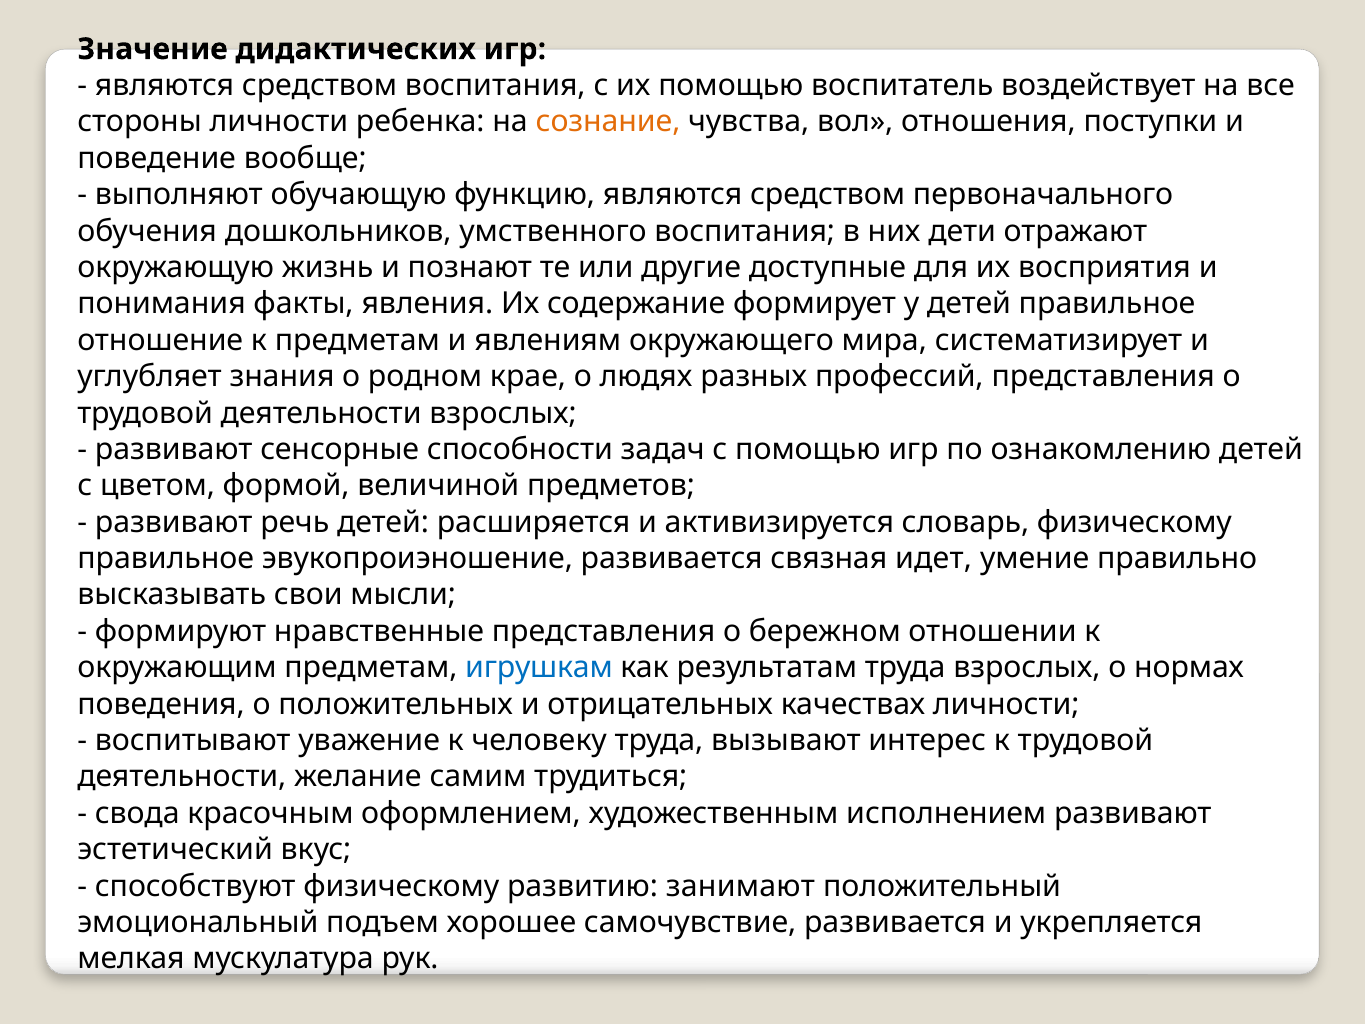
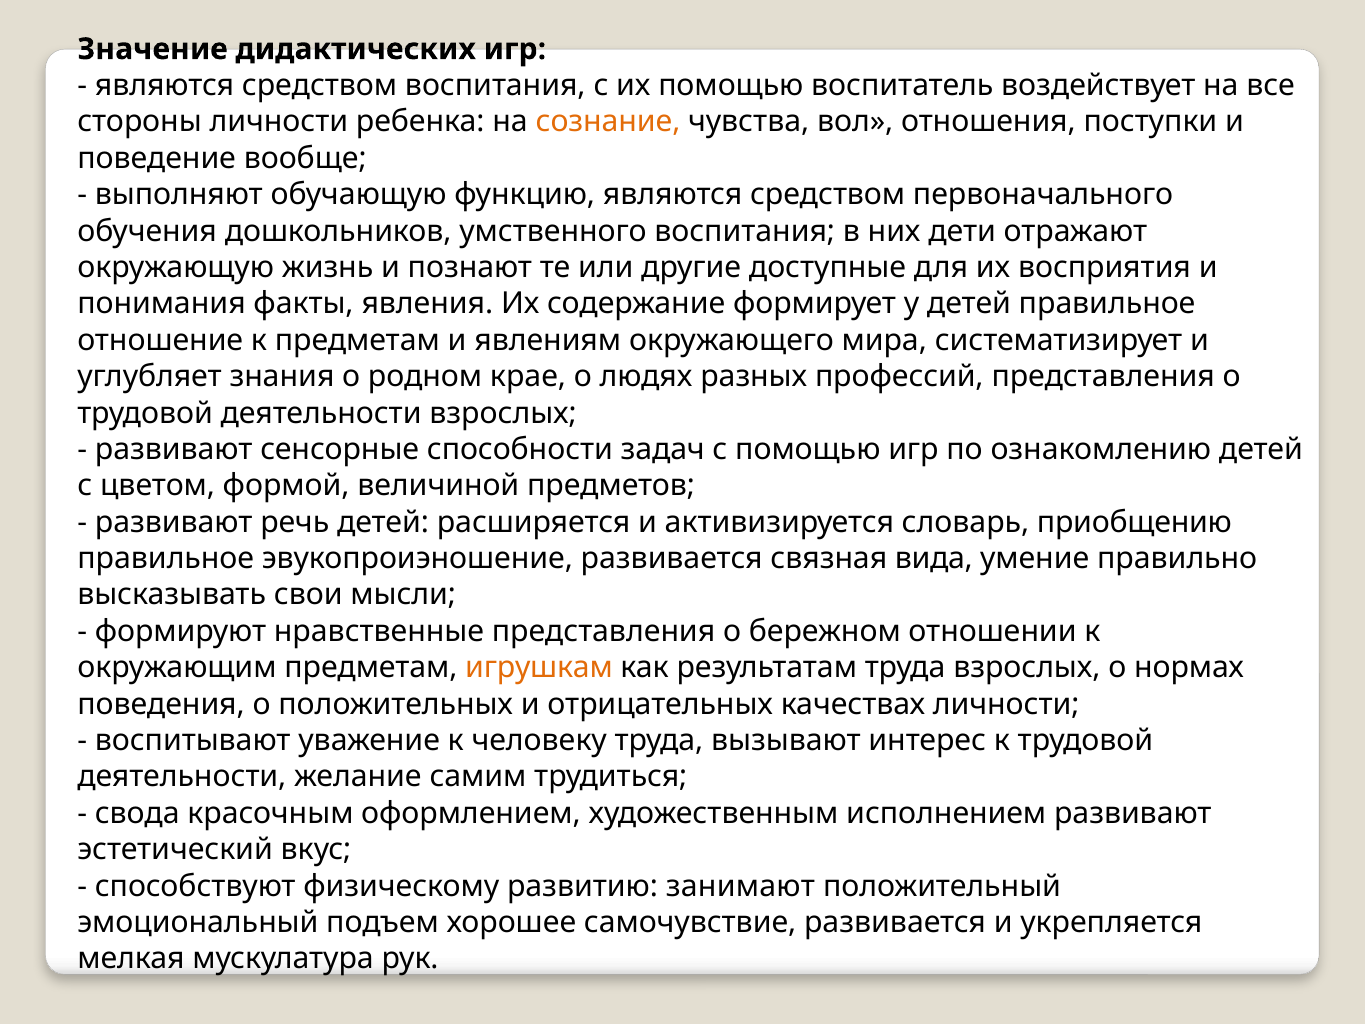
словарь физическому: физическому -> приобщению
идет: идет -> вида
игрушкам colour: blue -> orange
